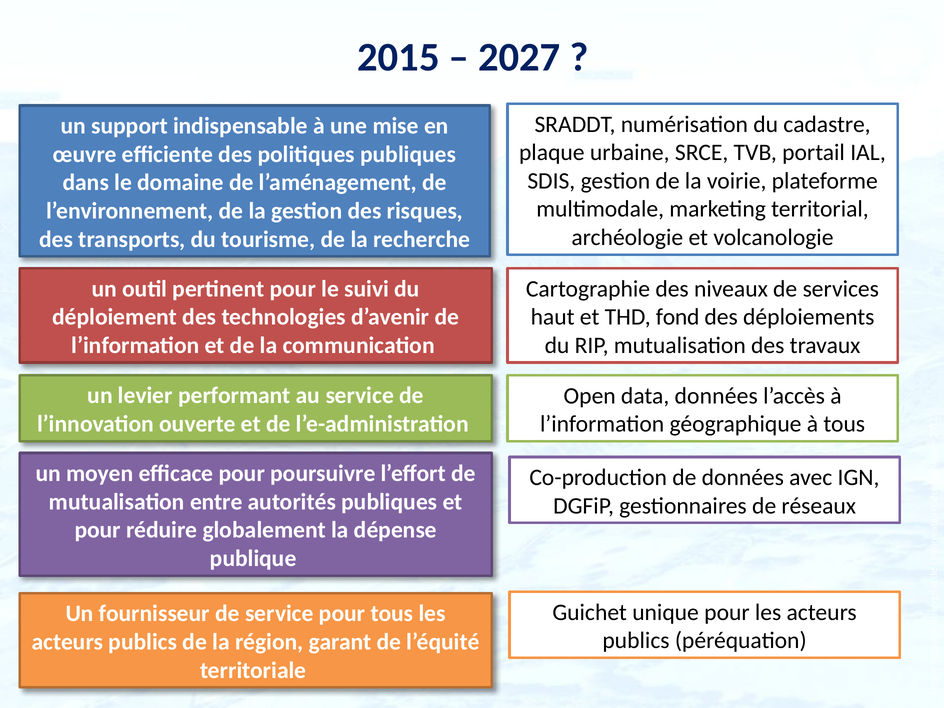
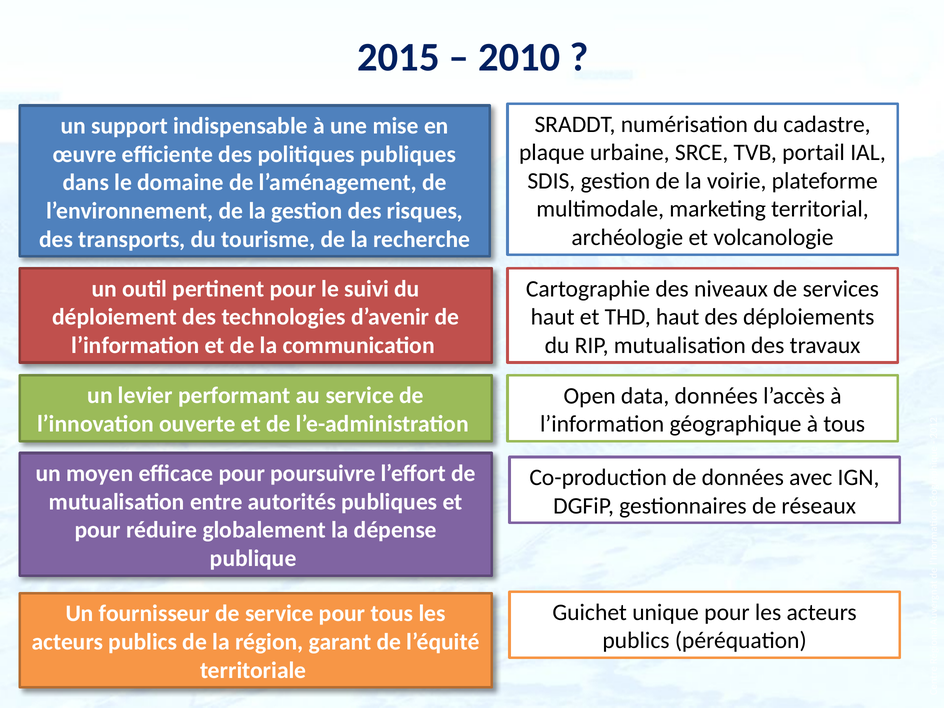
2027: 2027 -> 2010
THD fond: fond -> haut
